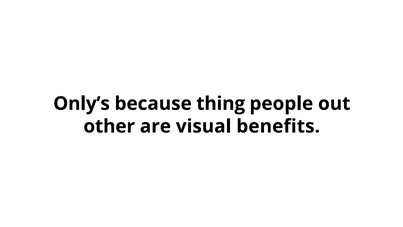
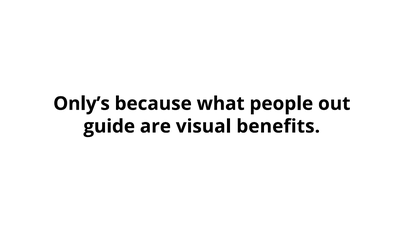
thing: thing -> what
other: other -> guide
